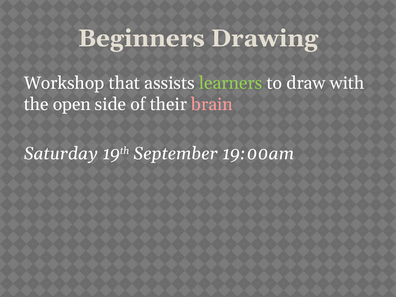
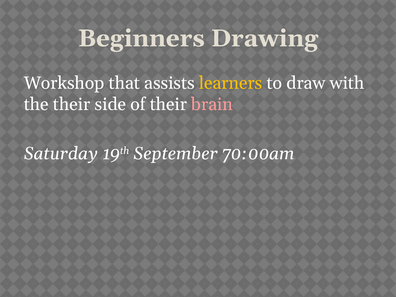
learners colour: light green -> yellow
the open: open -> their
19:00am: 19:00am -> 70:00am
